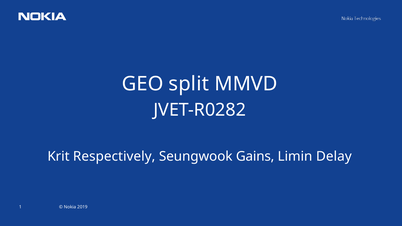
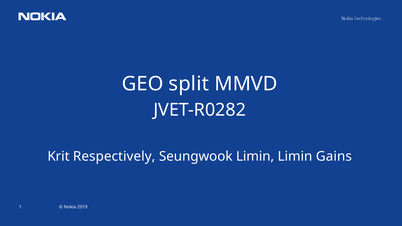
Seungwook Gains: Gains -> Limin
Delay: Delay -> Gains
